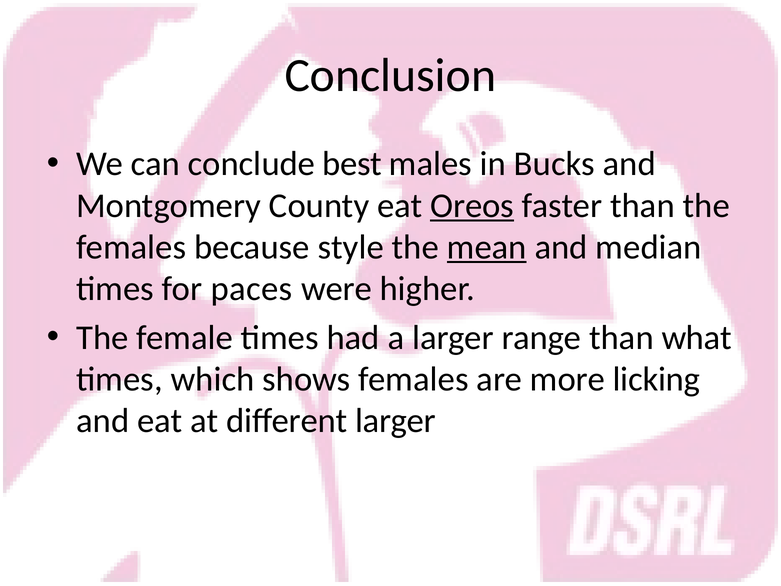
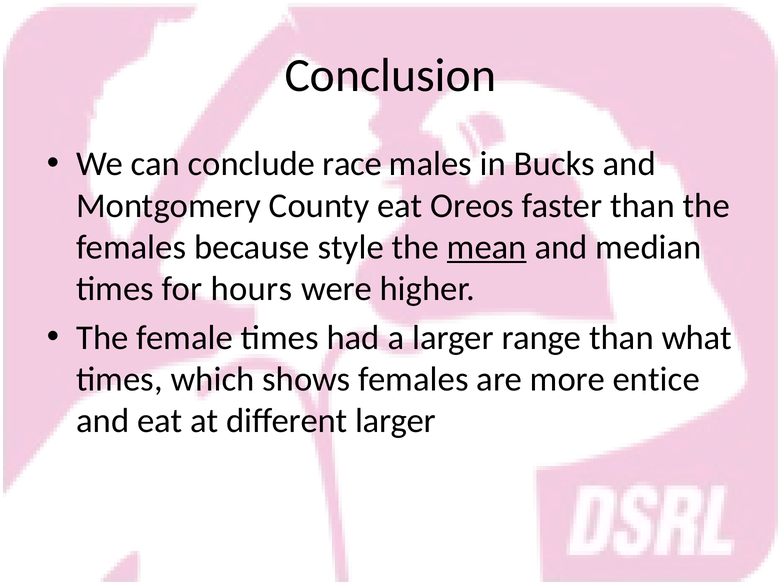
best: best -> race
Oreos underline: present -> none
paces: paces -> hours
licking: licking -> entice
